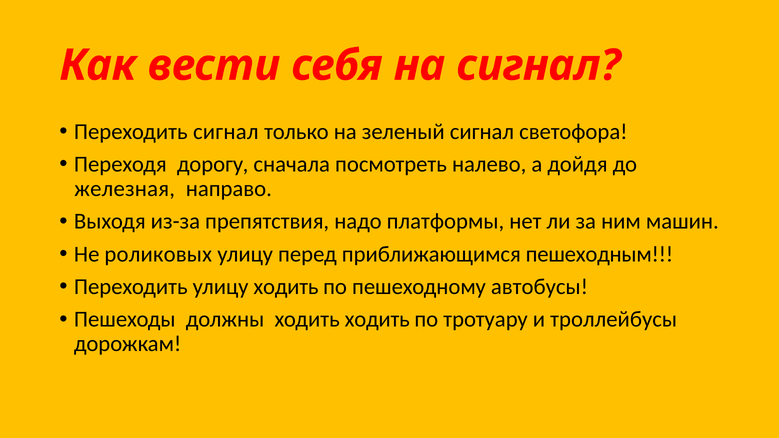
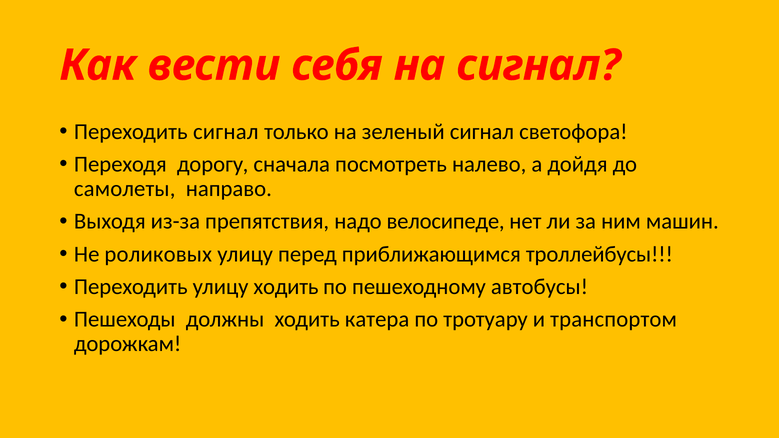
железная: железная -> самолеты
платформы: платформы -> велосипеде
пешеходным: пешеходным -> троллейбусы
ходить ходить: ходить -> катера
троллейбусы: троллейбусы -> транспортом
